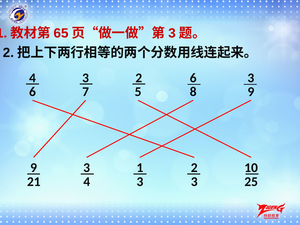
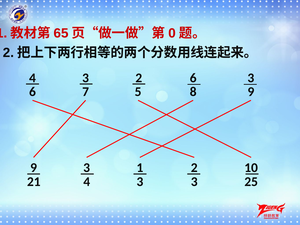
3 at (172, 33): 3 -> 0
